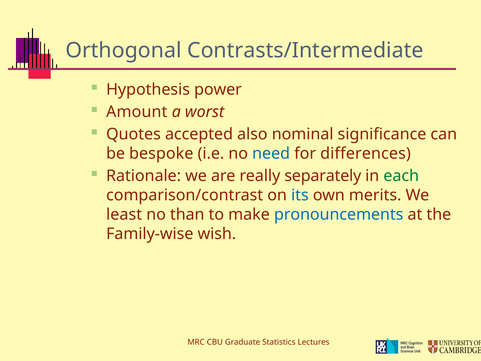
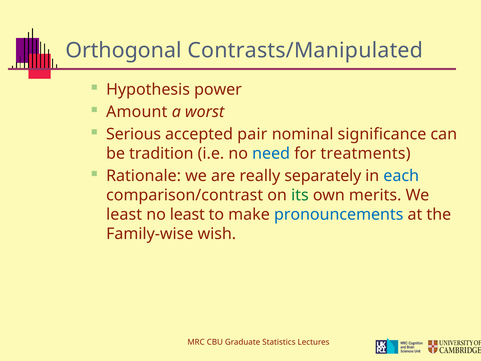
Contrasts/Intermediate: Contrasts/Intermediate -> Contrasts/Manipulated
Quotes: Quotes -> Serious
also: also -> pair
bespoke: bespoke -> tradition
differences: differences -> treatments
each colour: green -> blue
its colour: blue -> green
no than: than -> least
